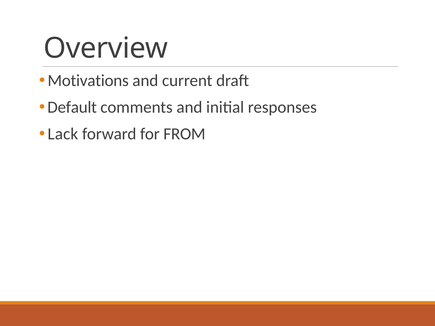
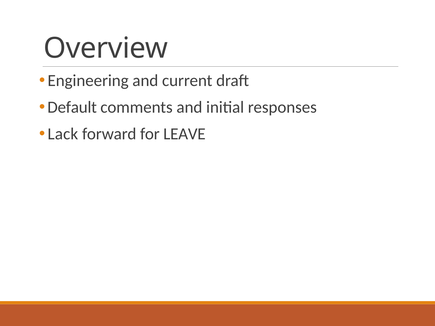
Motivations: Motivations -> Engineering
FROM: FROM -> LEAVE
